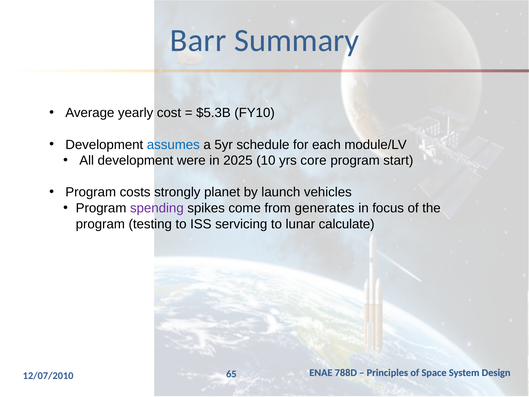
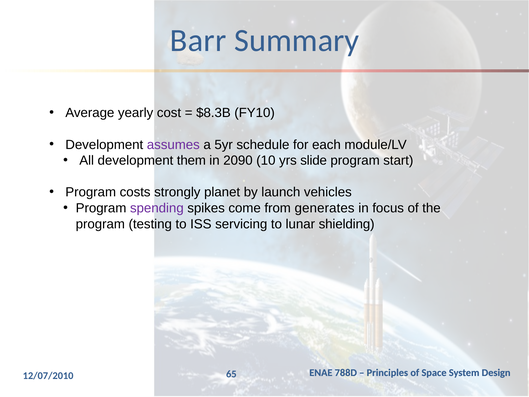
$5.3B: $5.3B -> $8.3B
assumes colour: blue -> purple
were: were -> them
2025: 2025 -> 2090
core: core -> slide
calculate: calculate -> shielding
